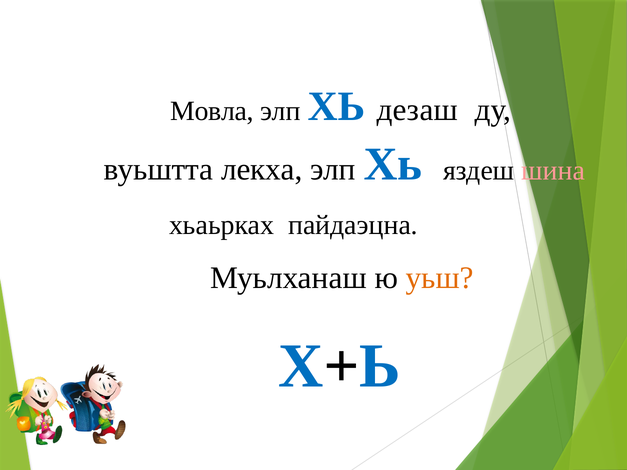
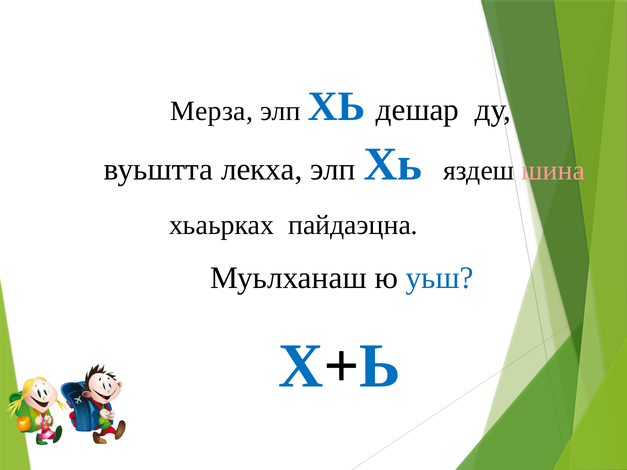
Мовла: Мовла -> Мерза
дезаш: дезаш -> дешар
уьш colour: orange -> blue
